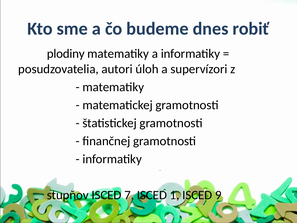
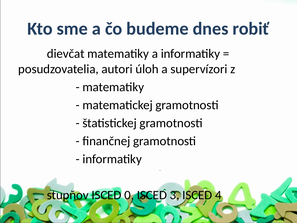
plodiny: plodiny -> dievčat
7: 7 -> 0
1: 1 -> 3
9: 9 -> 4
